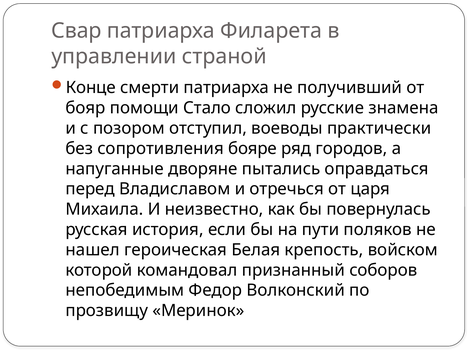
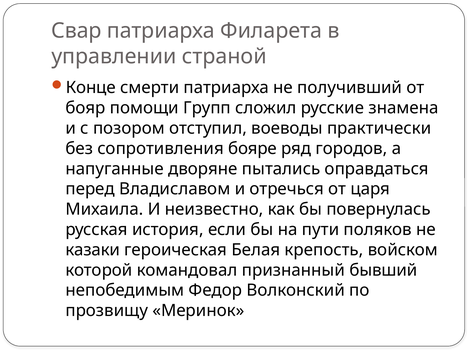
Стало: Стало -> Групп
нашел: нашел -> казаки
соборов: соборов -> бывший
